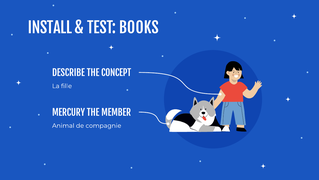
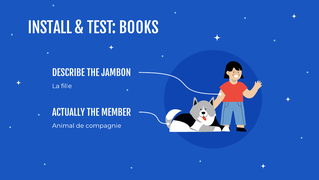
CONCEPT: CONCEPT -> JAMBON
MERCURY: MERCURY -> ACTUALLY
